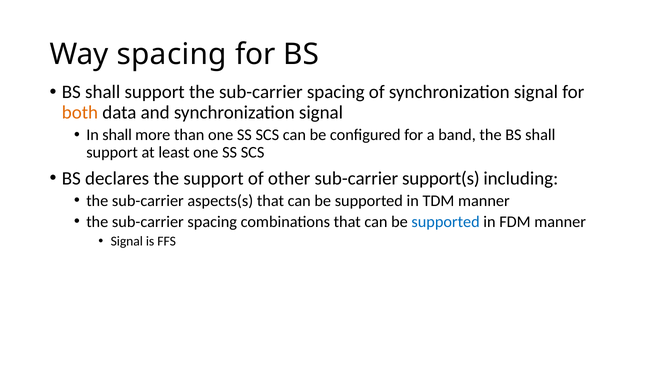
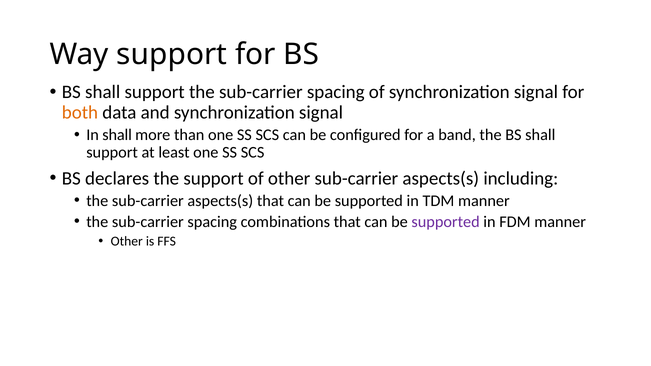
Way spacing: spacing -> support
other sub-carrier support(s: support(s -> aspects(s
supported at (446, 222) colour: blue -> purple
Signal at (127, 241): Signal -> Other
